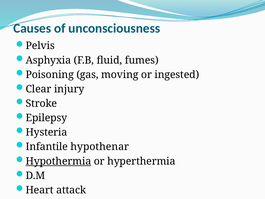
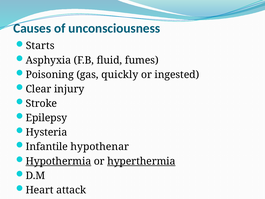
Pelvis: Pelvis -> Starts
moving: moving -> quickly
hyperthermia underline: none -> present
